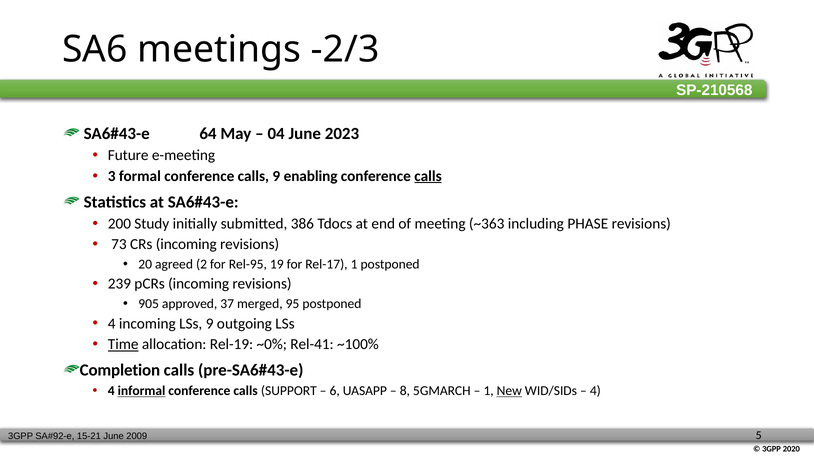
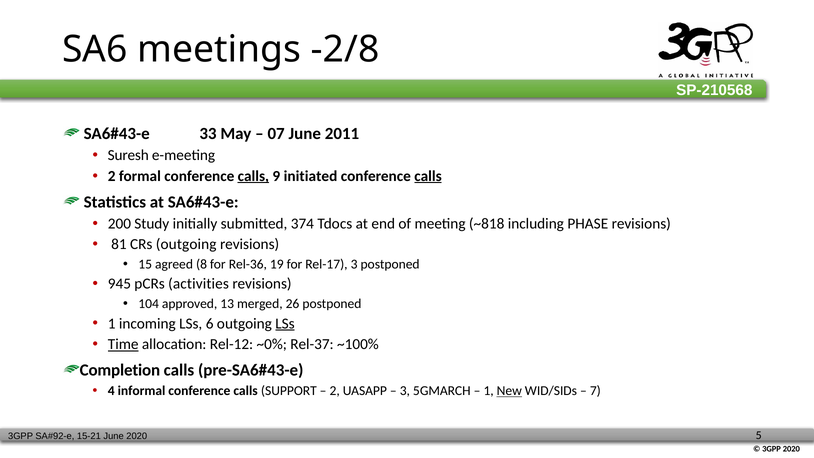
-2/3: -2/3 -> -2/8
64: 64 -> 33
04: 04 -> 07
2023: 2023 -> 2011
Future: Future -> Suresh
3 at (112, 176): 3 -> 2
calls at (253, 176) underline: none -> present
enabling: enabling -> initiated
386: 386 -> 374
~363: ~363 -> ~818
73: 73 -> 81
CRs incoming: incoming -> outgoing
20: 20 -> 15
2: 2 -> 8
Rel-95: Rel-95 -> Rel-36
Rel-17 1: 1 -> 3
239: 239 -> 945
pCRs incoming: incoming -> activities
905: 905 -> 104
37: 37 -> 13
95: 95 -> 26
4 at (112, 323): 4 -> 1
LSs 9: 9 -> 6
LSs at (285, 323) underline: none -> present
Rel-19: Rel-19 -> Rel-12
Rel-41: Rel-41 -> Rel-37
informal underline: present -> none
6 at (335, 391): 6 -> 2
8 at (405, 391): 8 -> 3
4 at (595, 391): 4 -> 7
June 2009: 2009 -> 2020
